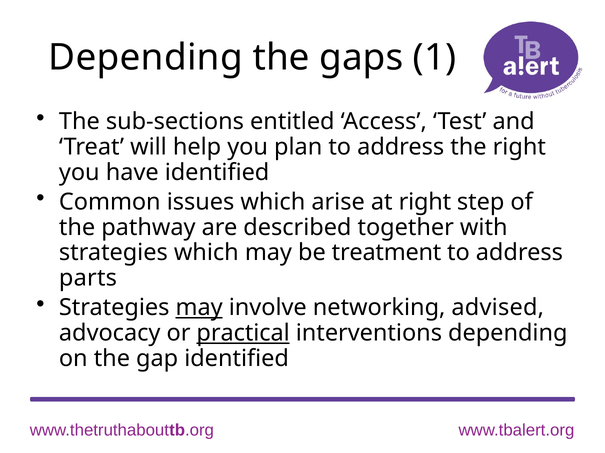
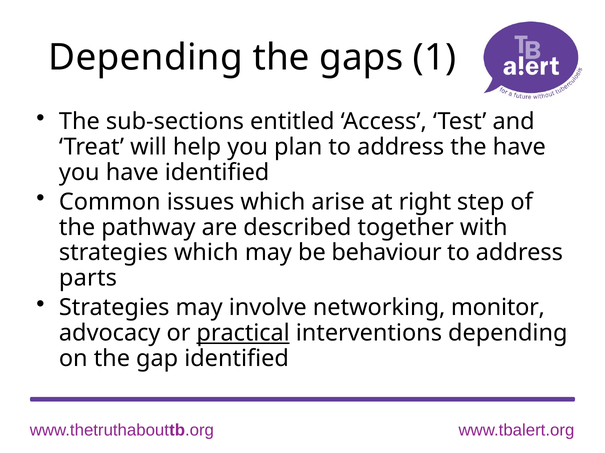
the right: right -> have
treatment: treatment -> behaviour
may at (199, 308) underline: present -> none
advised: advised -> monitor
